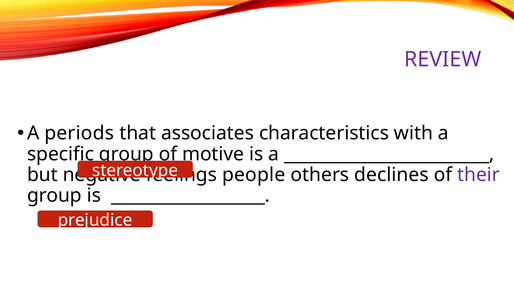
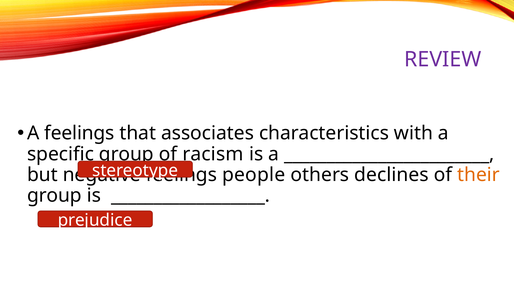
A periods: periods -> feelings
motive: motive -> racism
their colour: purple -> orange
